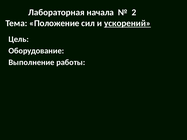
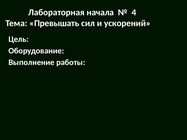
2: 2 -> 4
Положение: Положение -> Превышать
ускорений underline: present -> none
